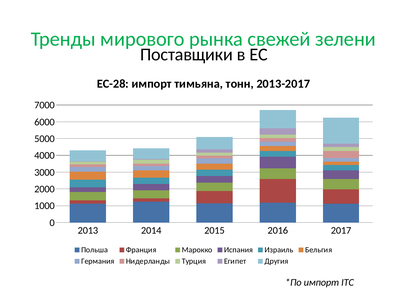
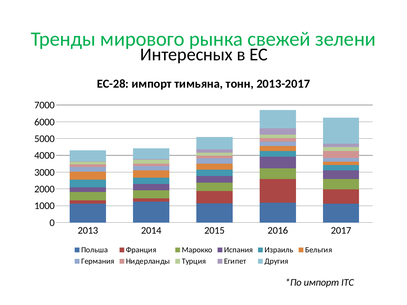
Поставщики: Поставщики -> Интересных
